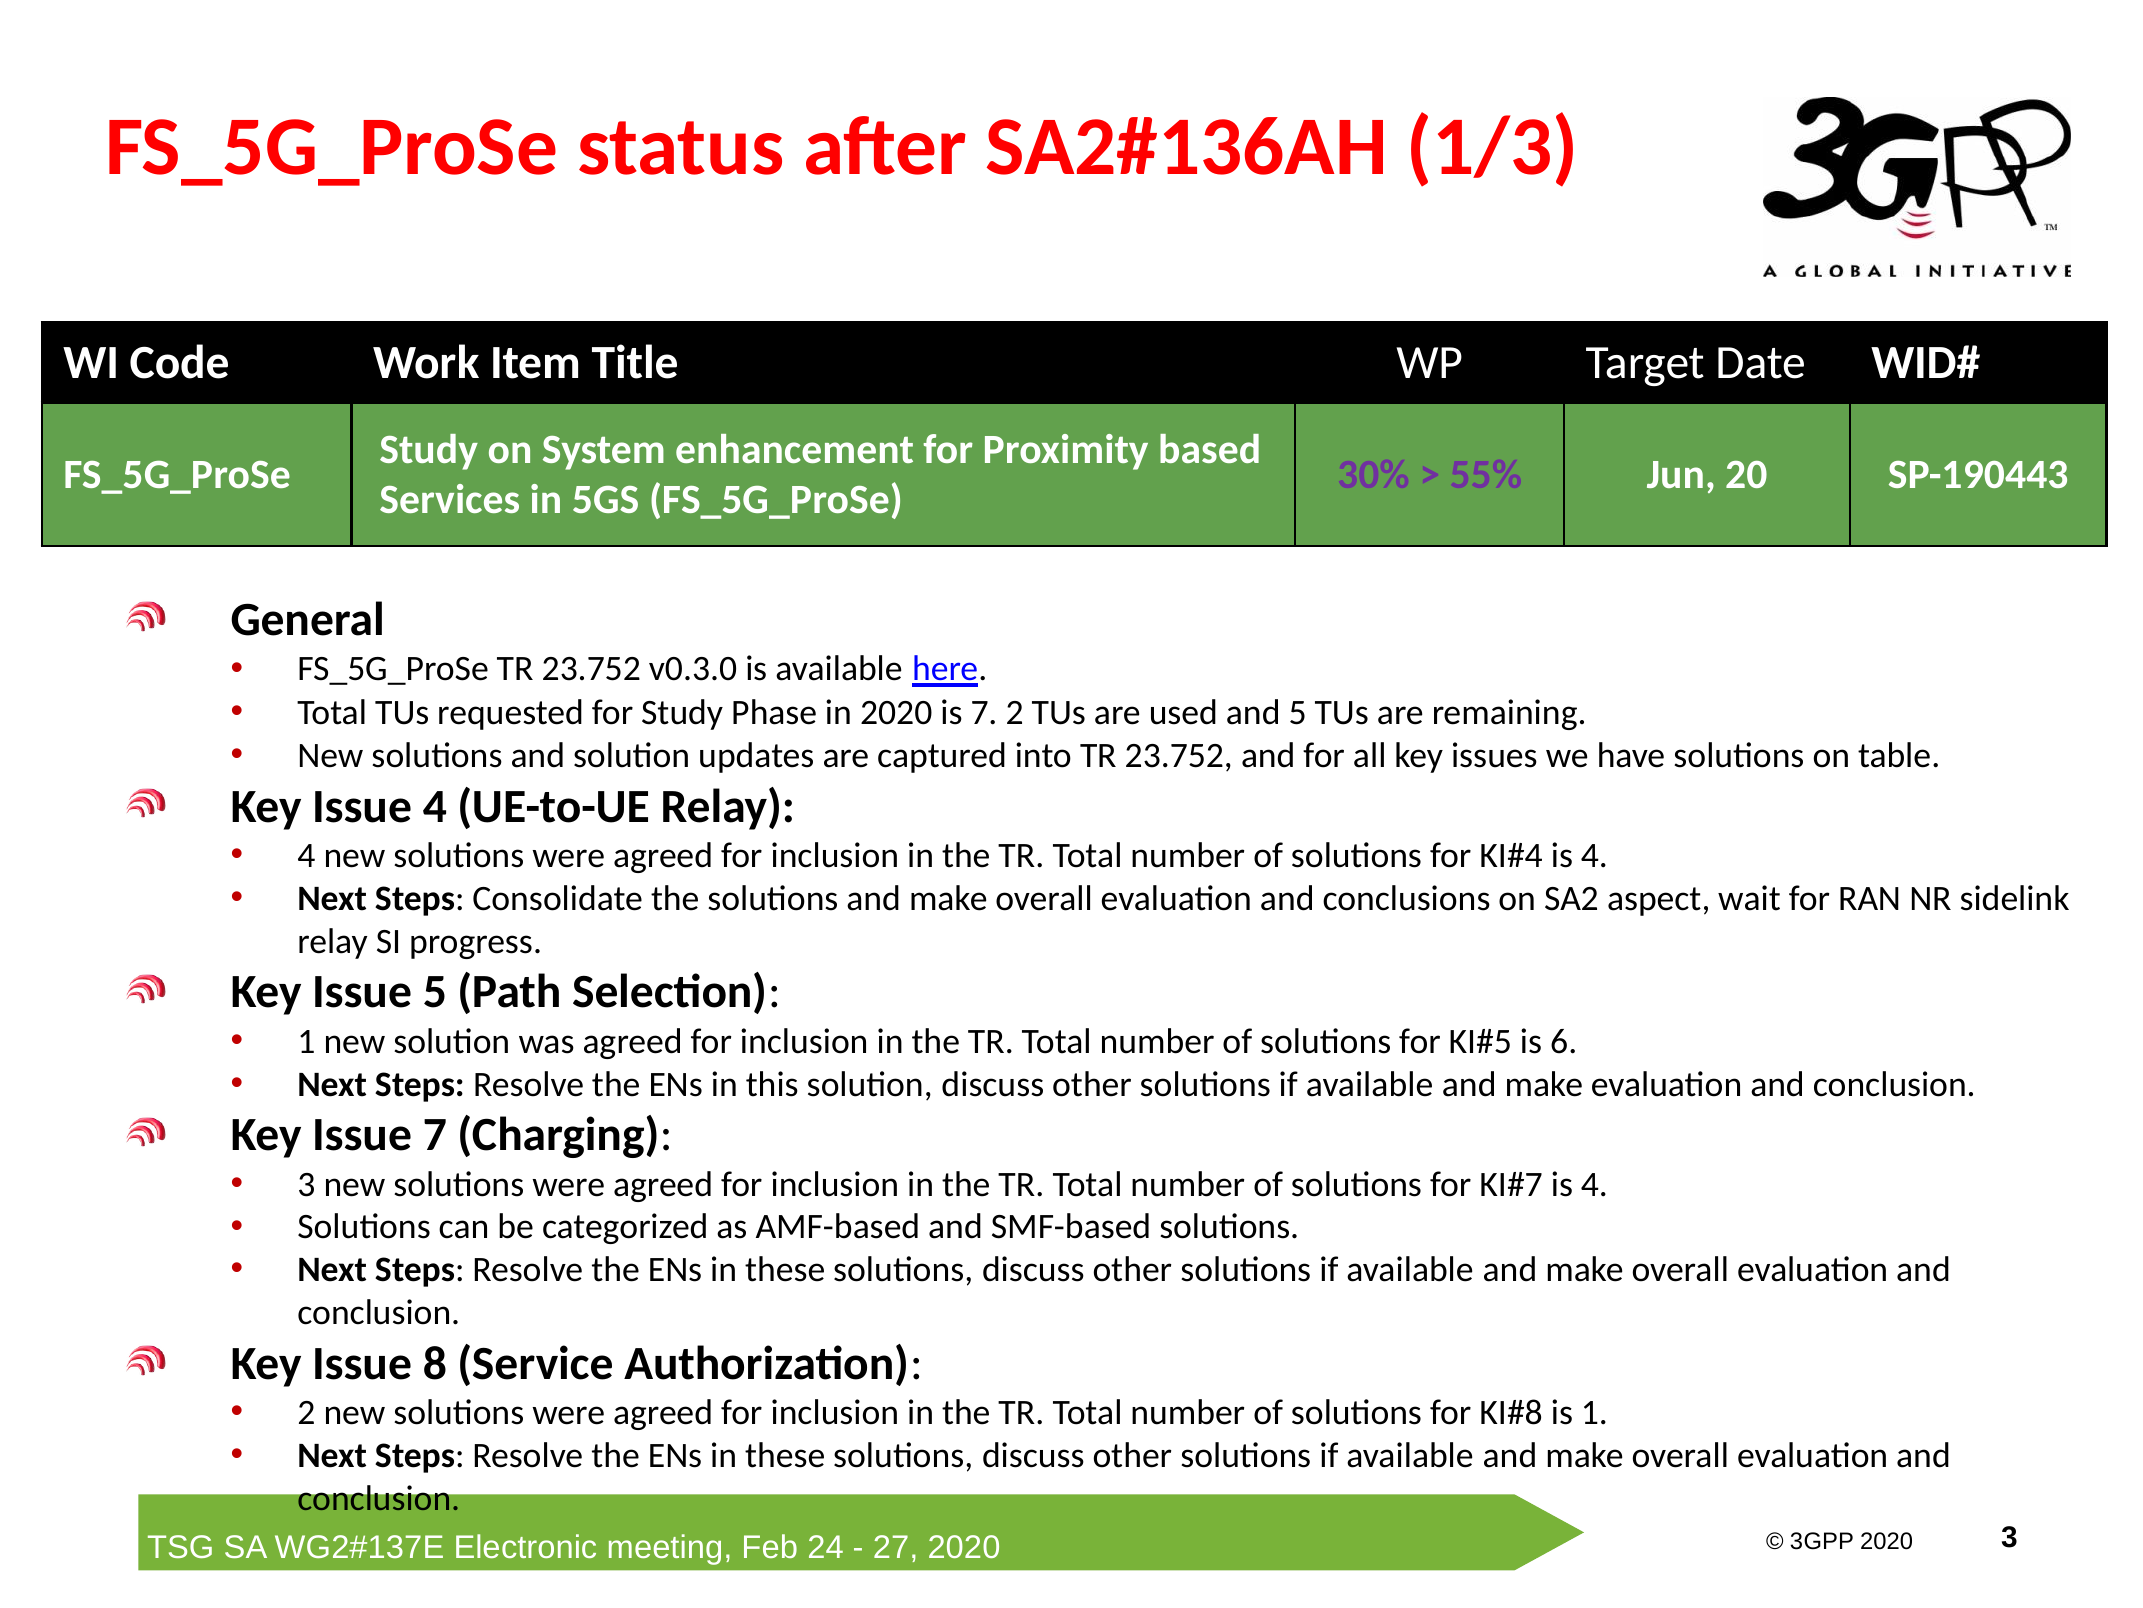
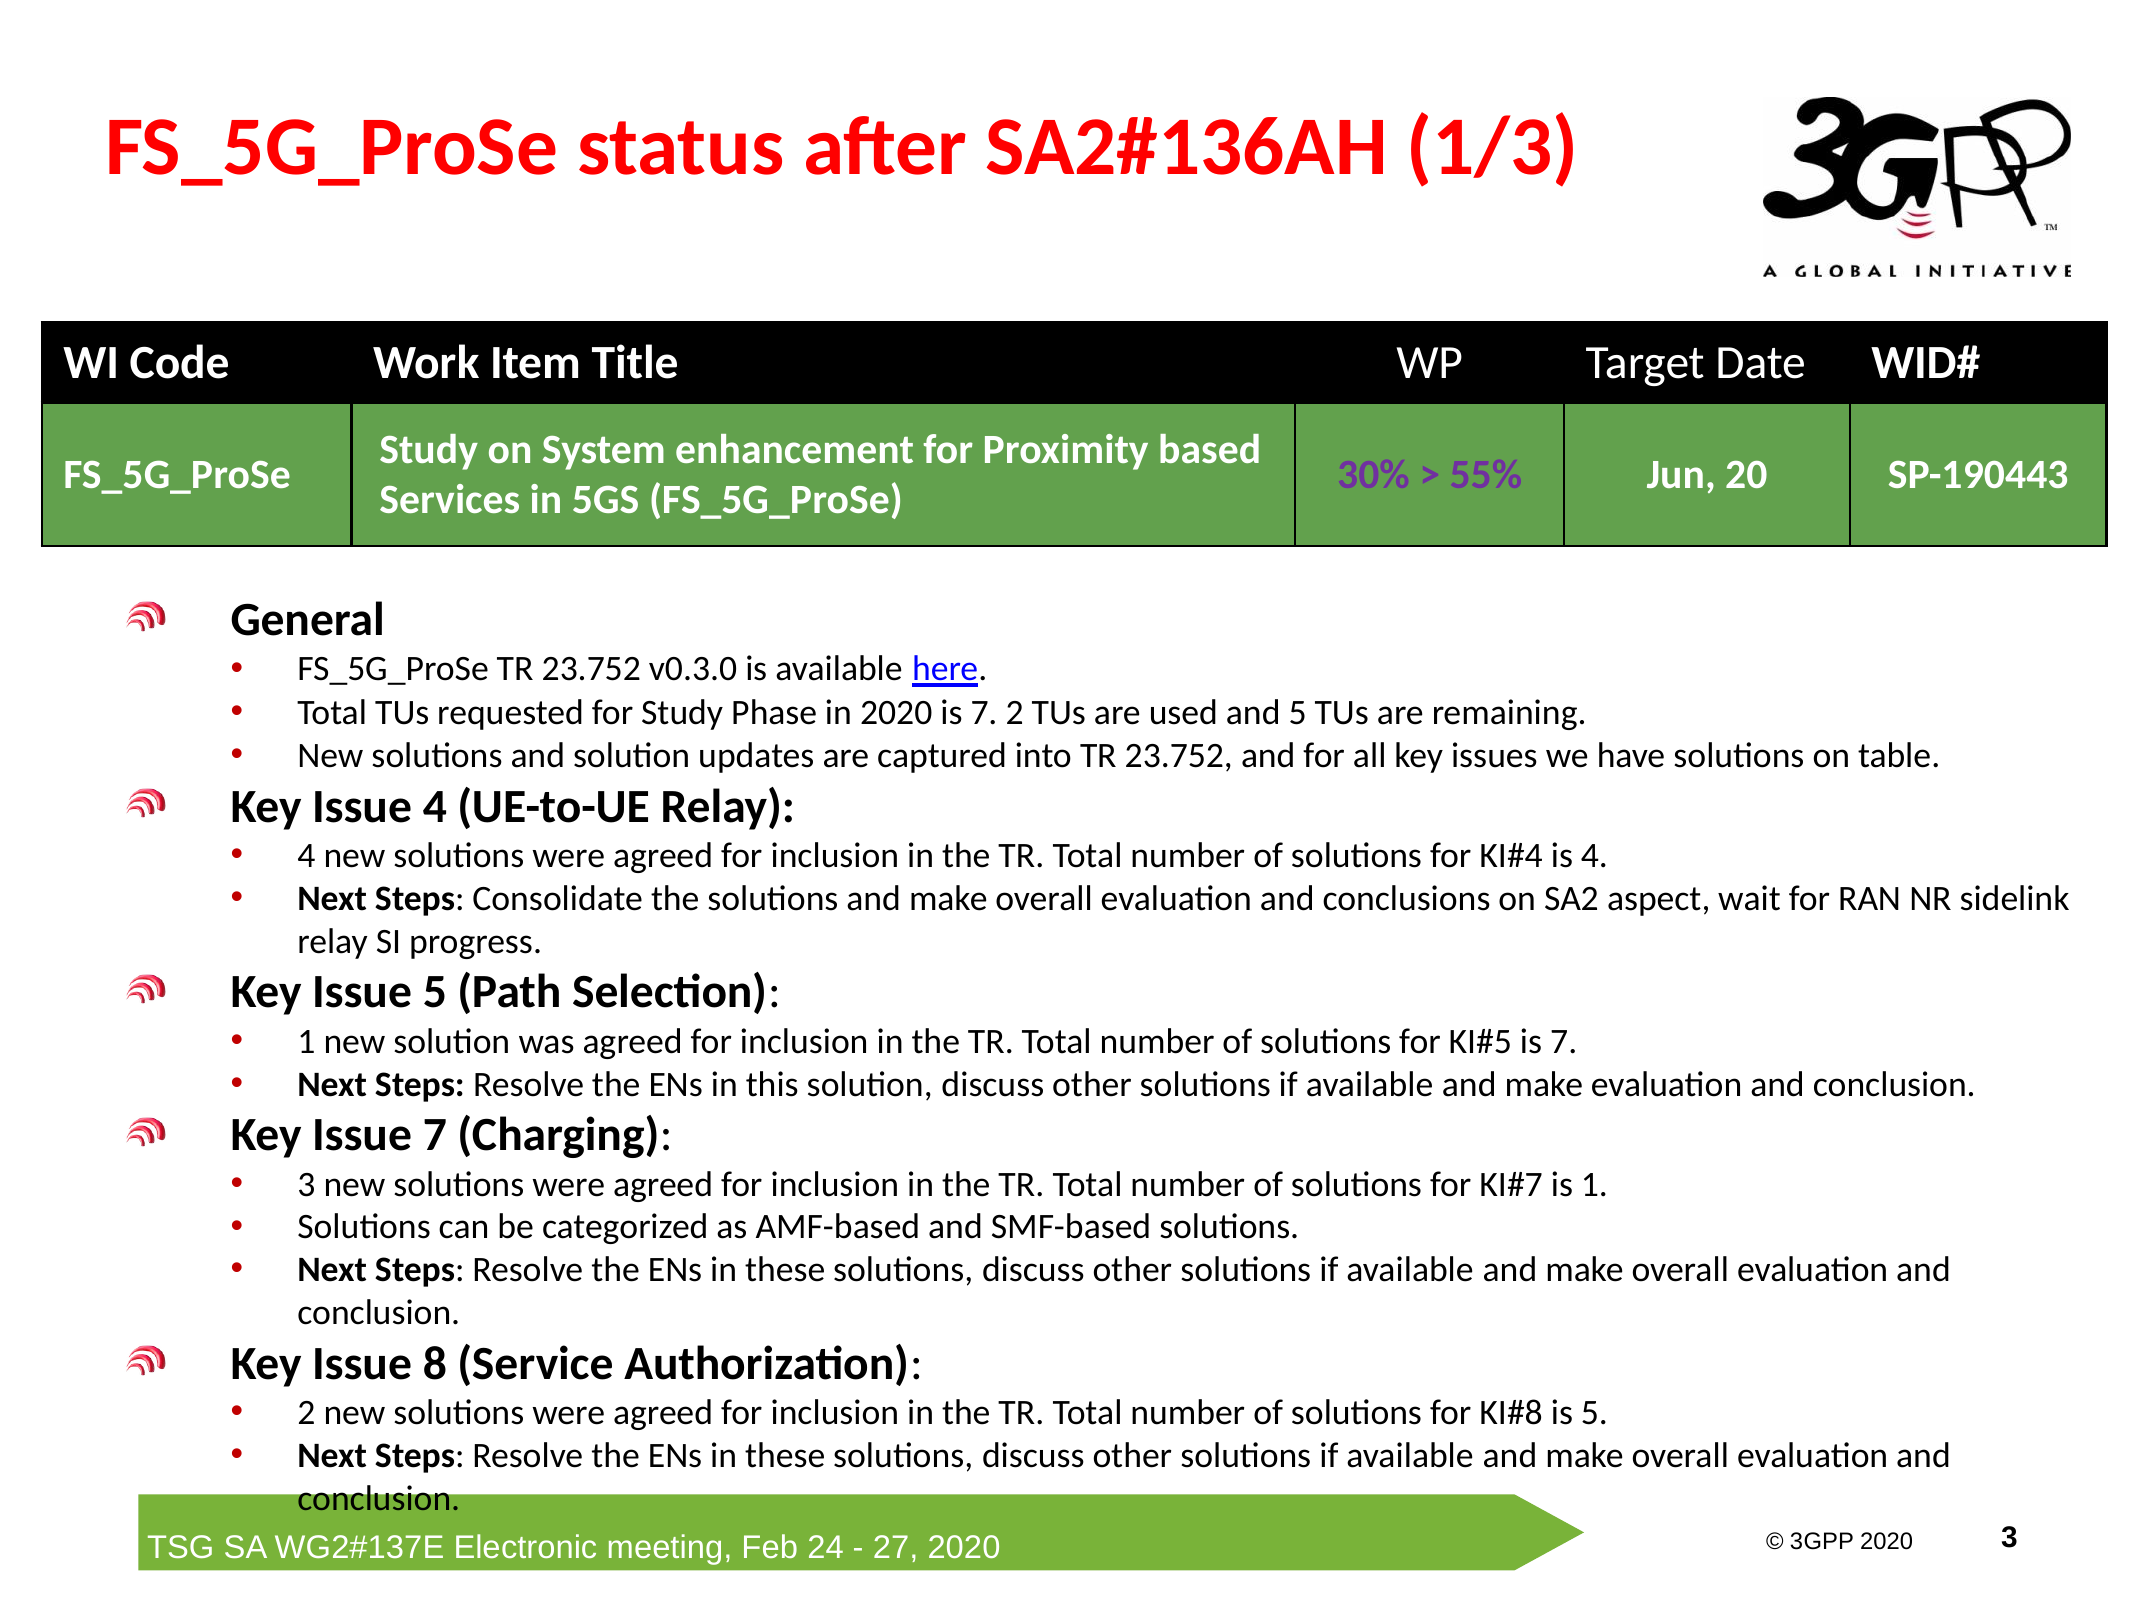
6 at (1564, 1041): 6 -> 7
4 at (1594, 1184): 4 -> 1
is 1: 1 -> 5
